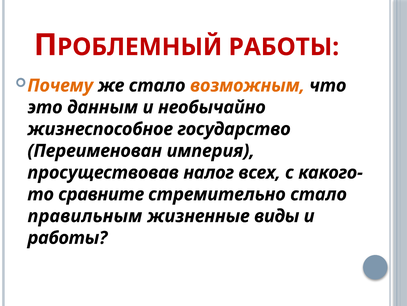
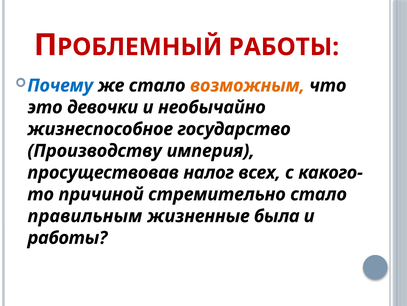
Почему colour: orange -> blue
данным: данным -> девочки
Переименован: Переименован -> Производству
сравните: сравните -> причиной
виды: виды -> была
